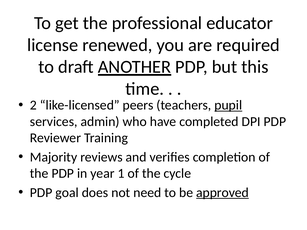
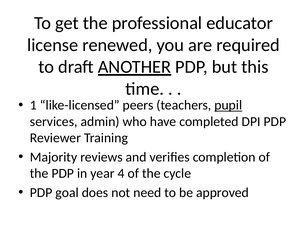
2: 2 -> 1
1: 1 -> 4
approved underline: present -> none
